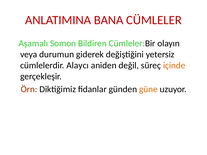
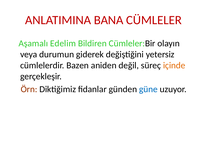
Somon: Somon -> Edelim
Alaycı: Alaycı -> Bazen
güne colour: orange -> blue
